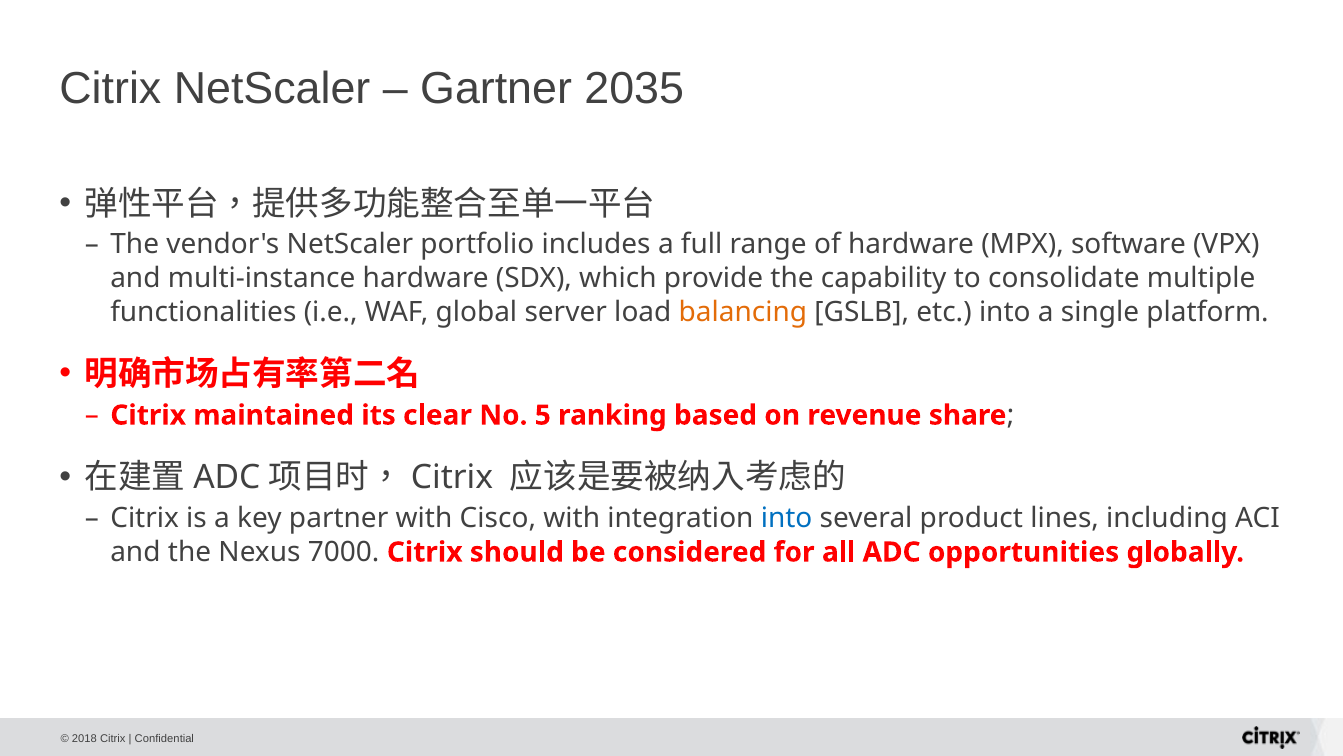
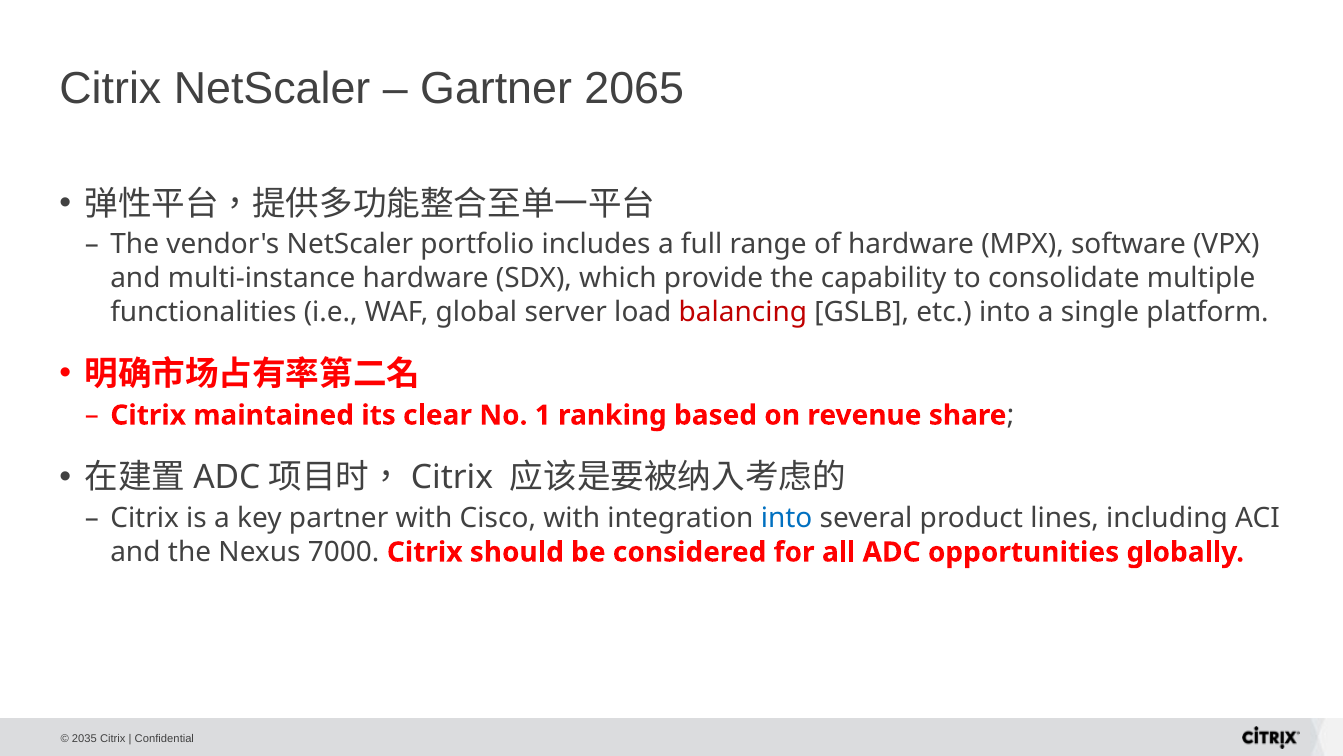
2035: 2035 -> 2065
balancing colour: orange -> red
5: 5 -> 1
2018: 2018 -> 2035
